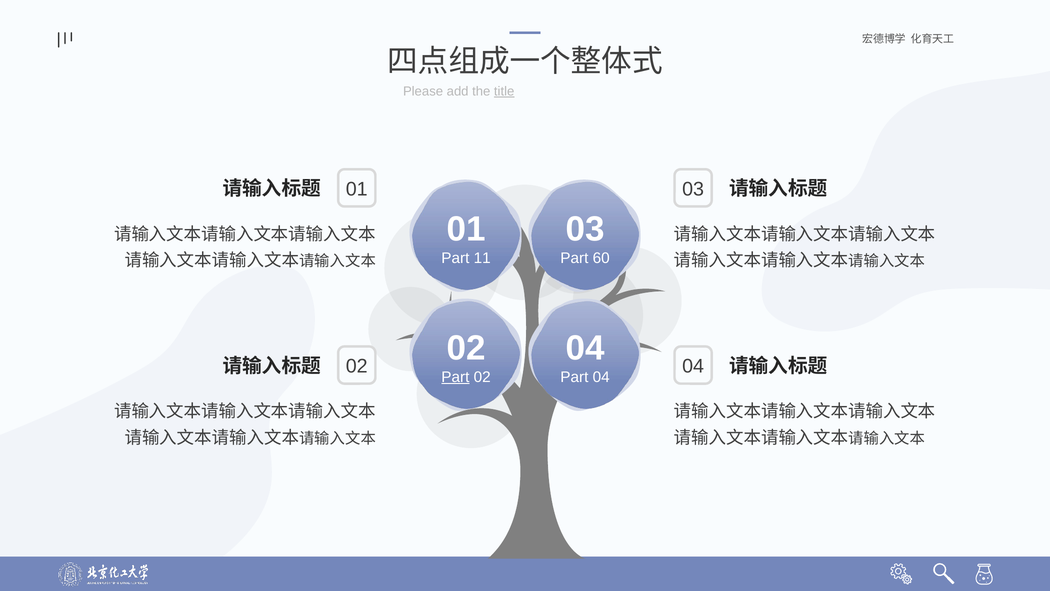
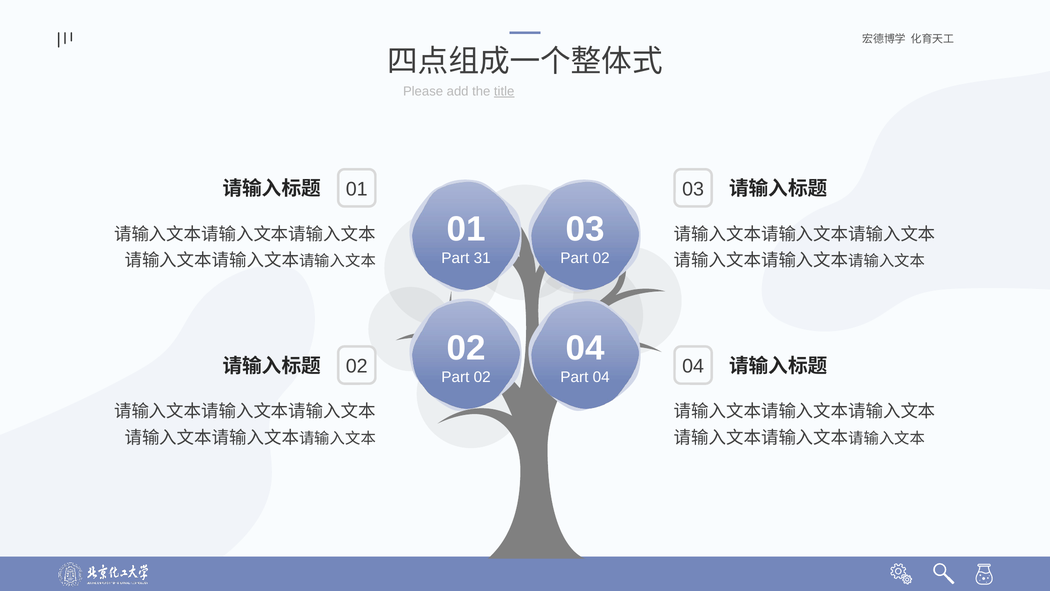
11: 11 -> 31
60 at (601, 258): 60 -> 02
Part at (455, 377) underline: present -> none
